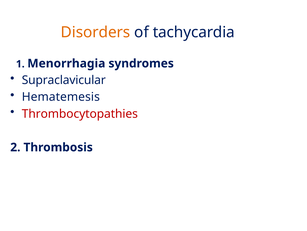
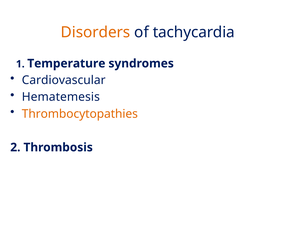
Menorrhagia: Menorrhagia -> Temperature
Supraclavicular: Supraclavicular -> Cardiovascular
Thrombocytopathies colour: red -> orange
